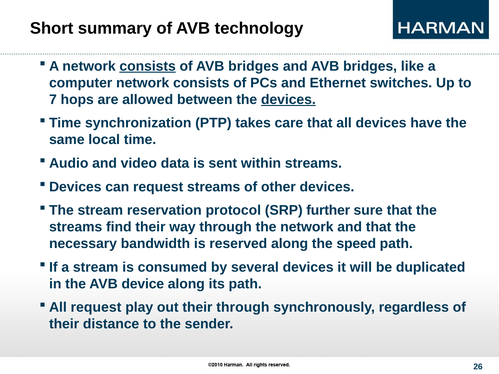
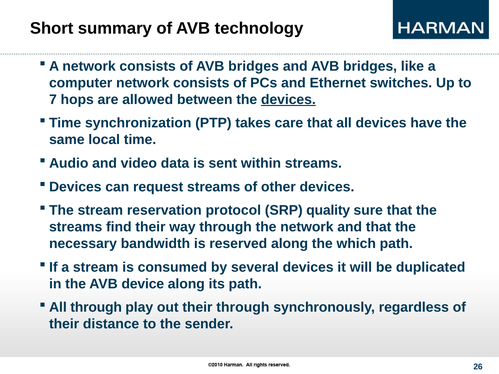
consists at (148, 66) underline: present -> none
further: further -> quality
speed: speed -> which
request at (96, 308): request -> through
